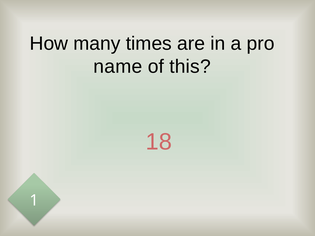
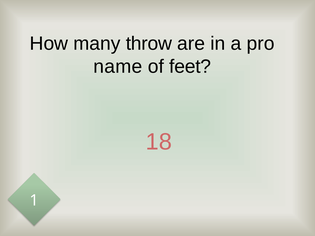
times: times -> throw
this: this -> feet
